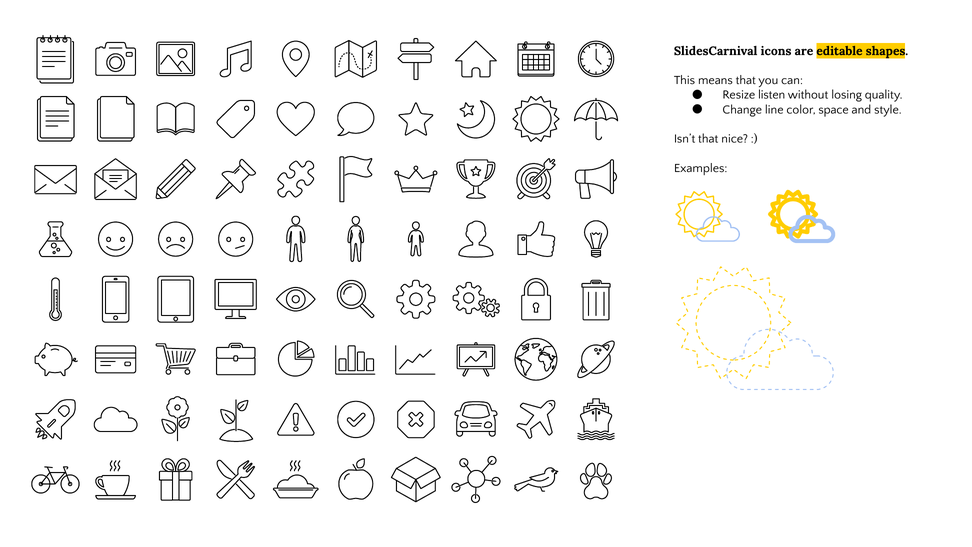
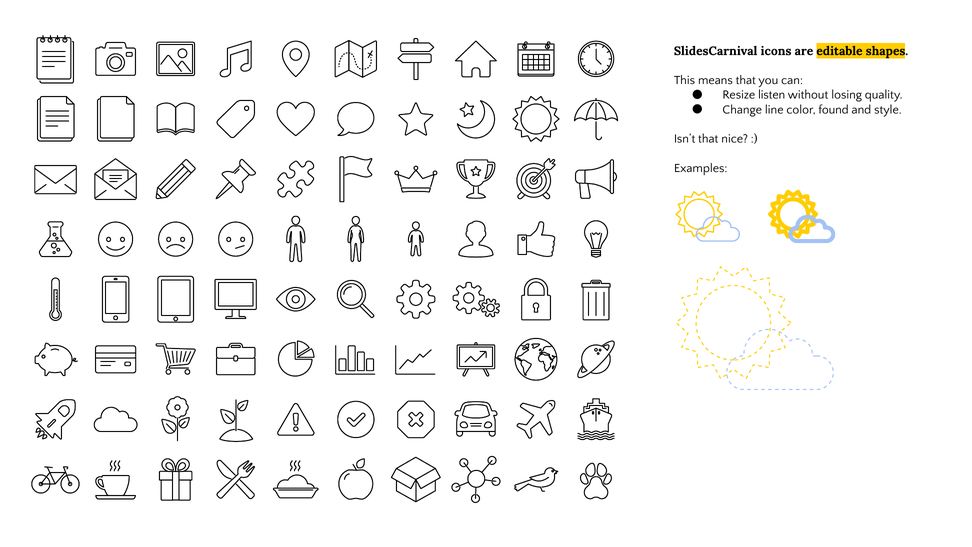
space: space -> found
